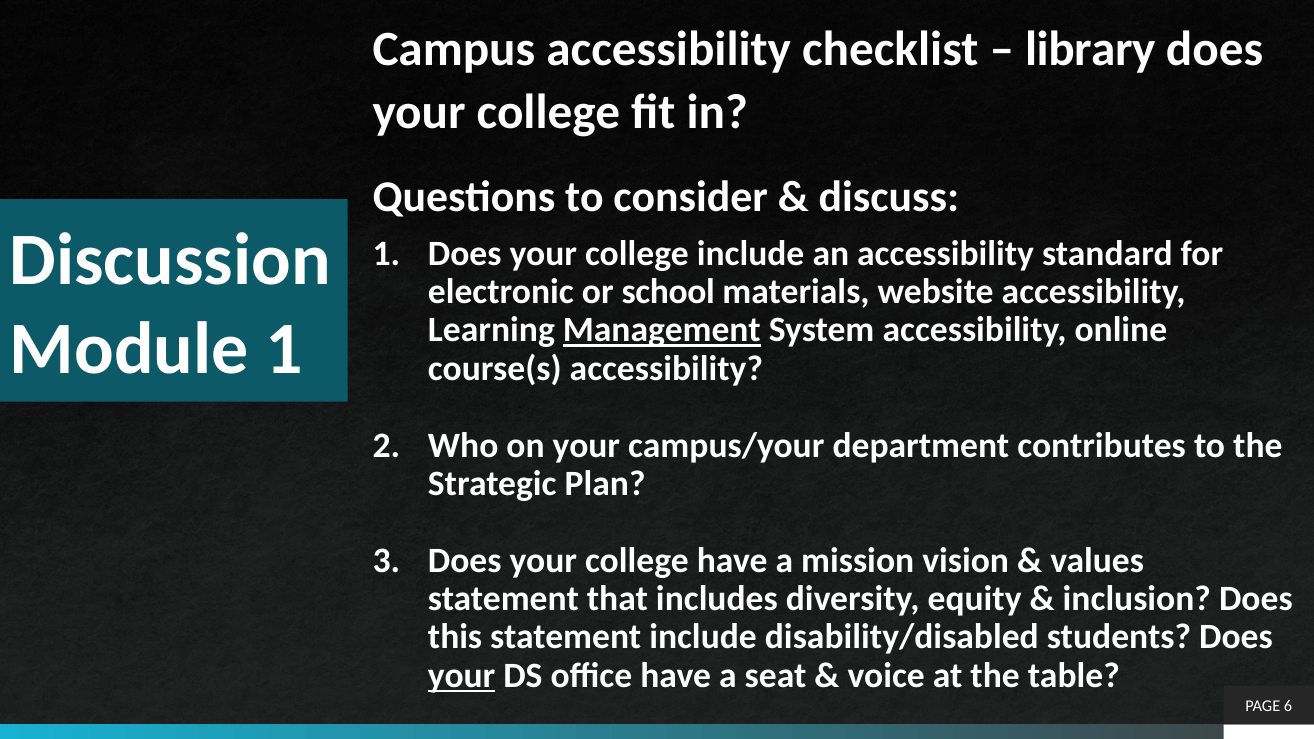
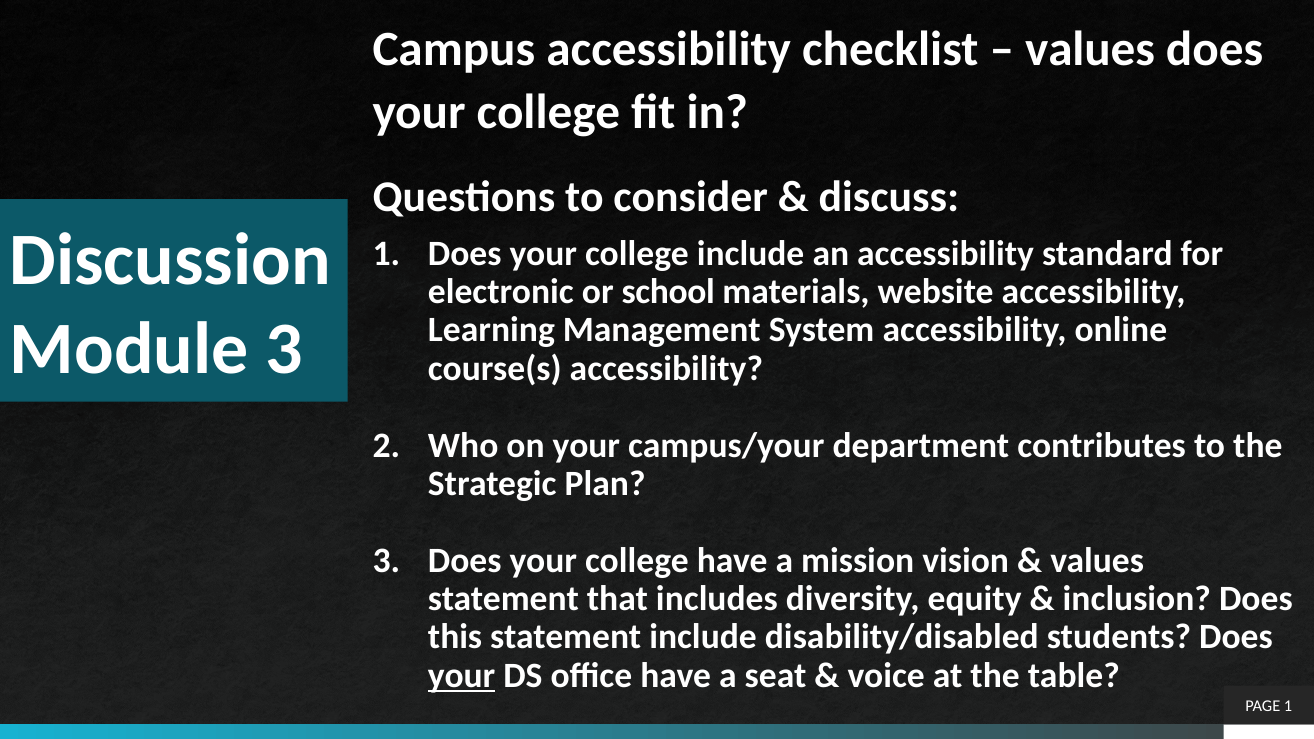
library at (1090, 49): library -> values
Management underline: present -> none
Module 1: 1 -> 3
PAGE 6: 6 -> 1
